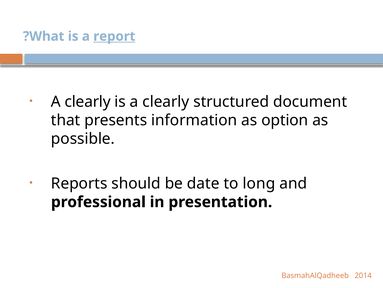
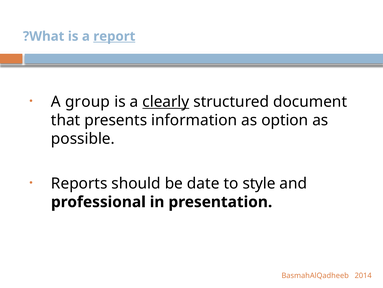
clearly at (88, 101): clearly -> group
clearly at (166, 101) underline: none -> present
long: long -> style
